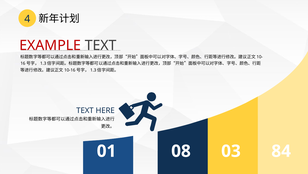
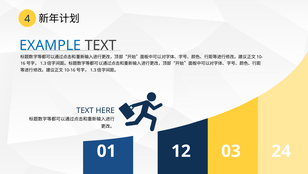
EXAMPLE colour: red -> blue
08: 08 -> 12
84: 84 -> 24
